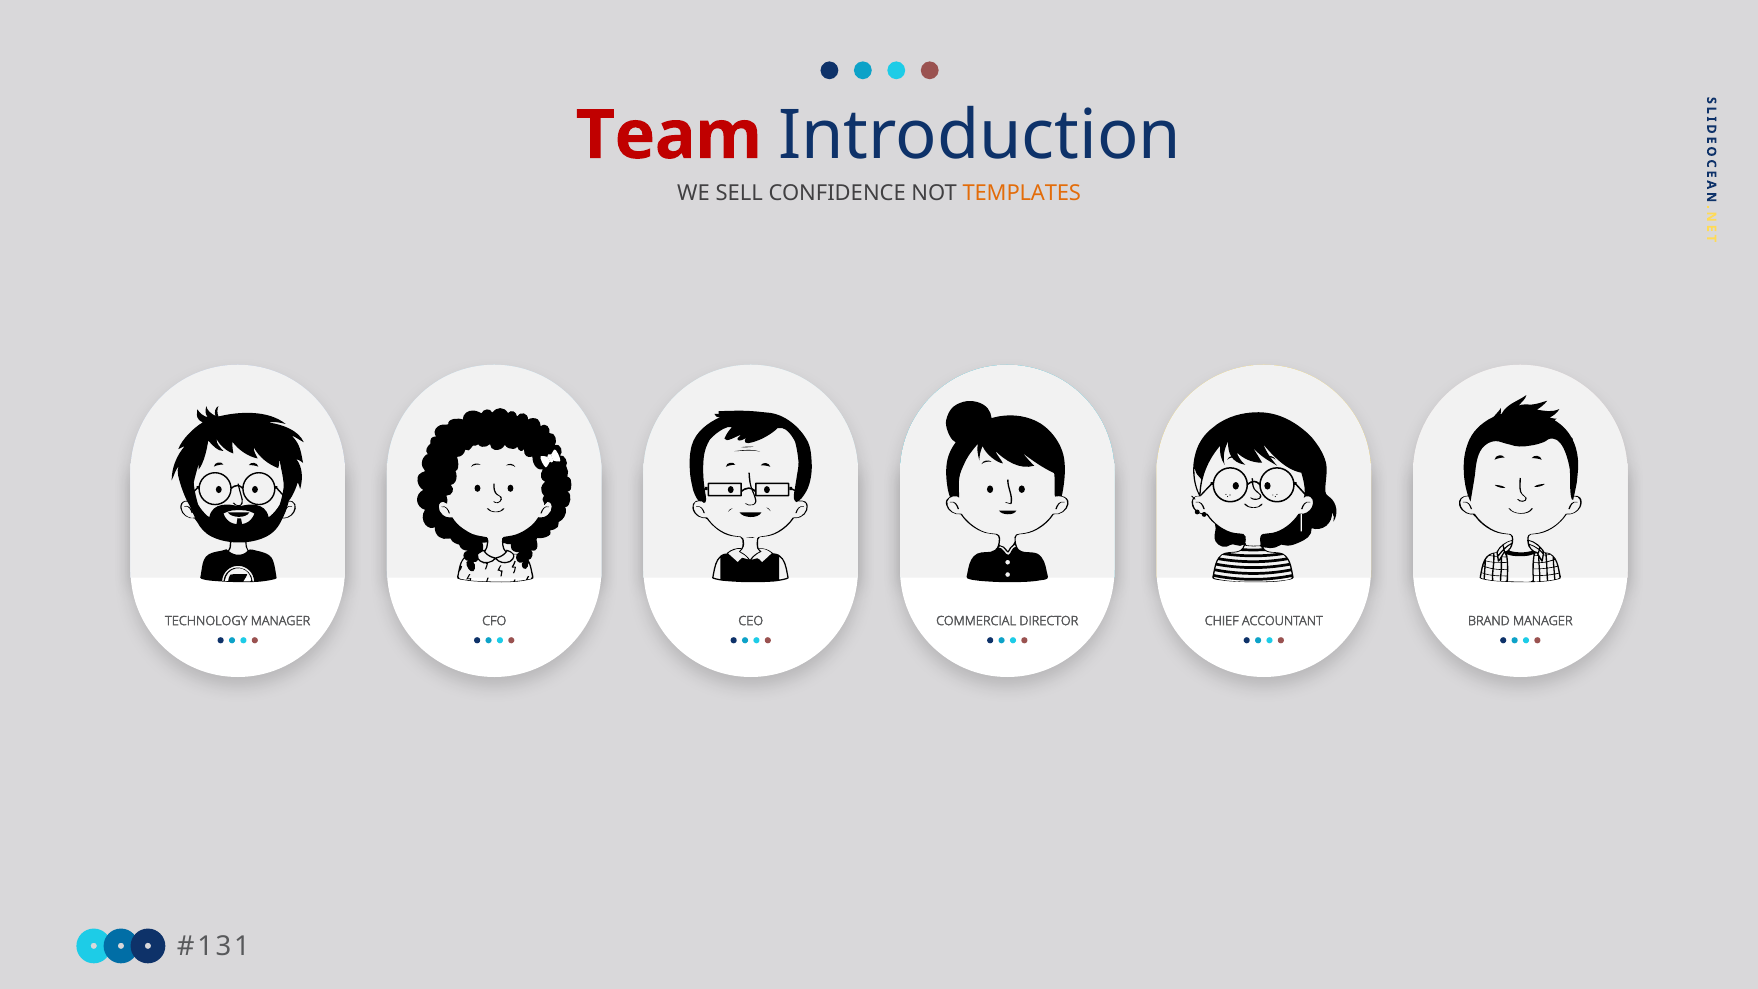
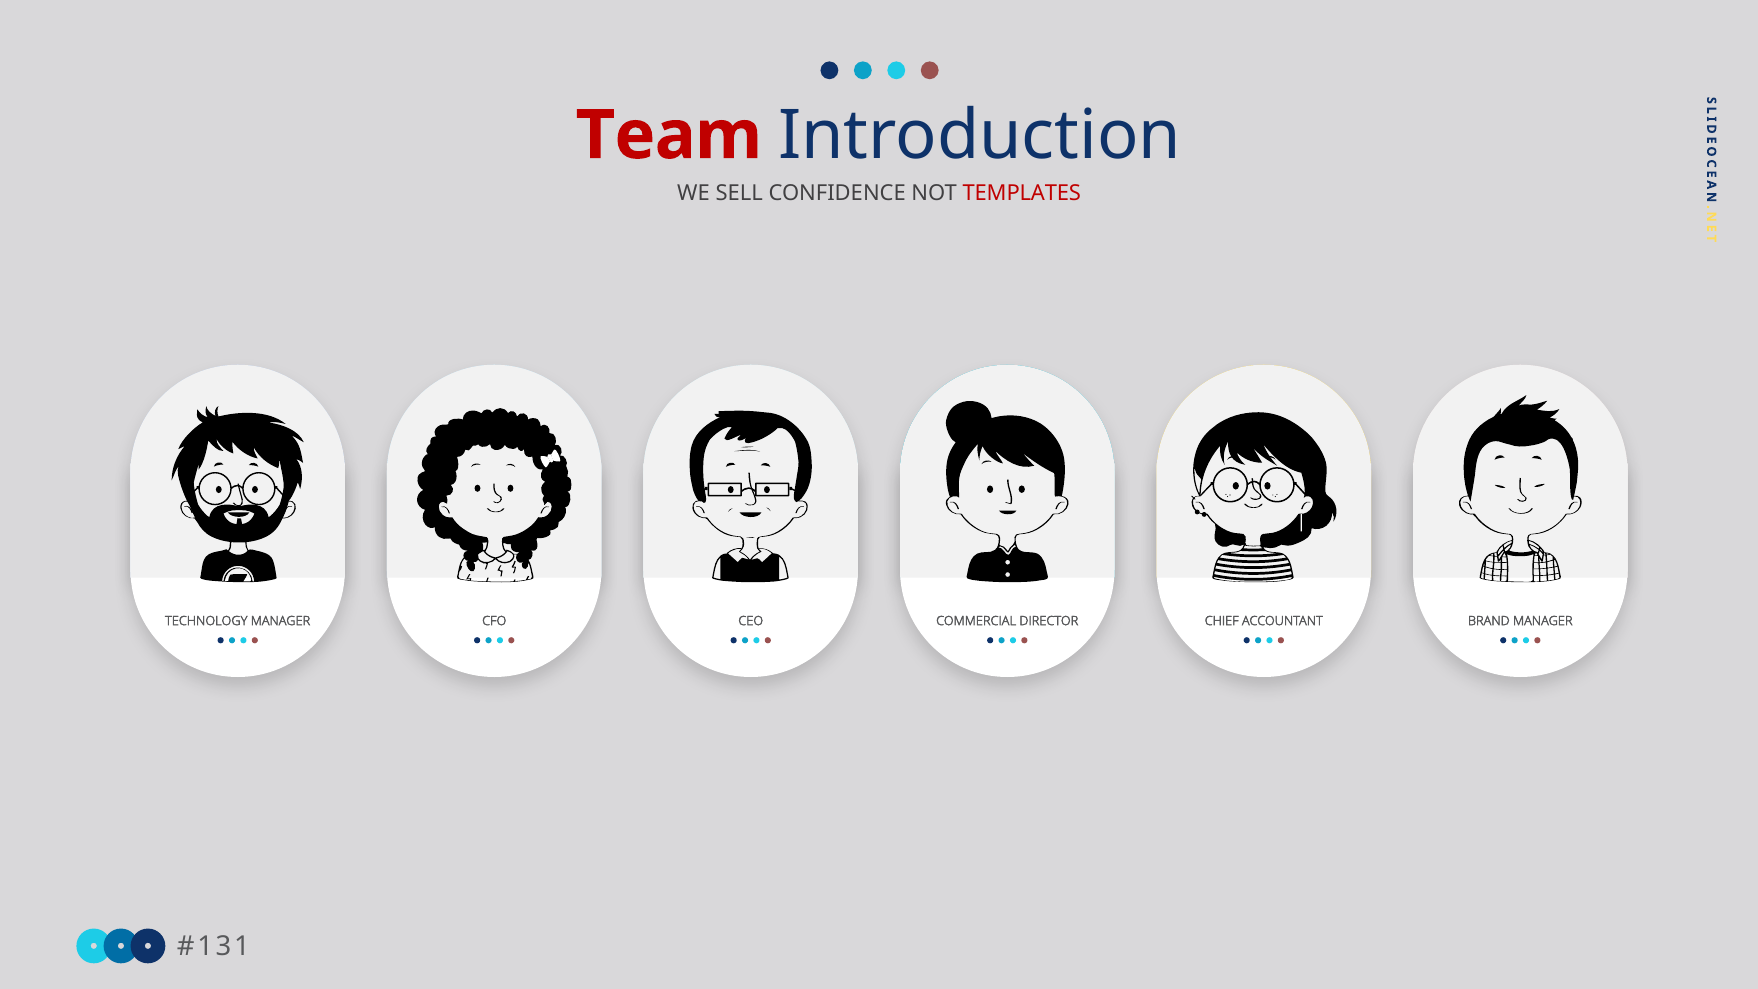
TEMPLATES colour: orange -> red
